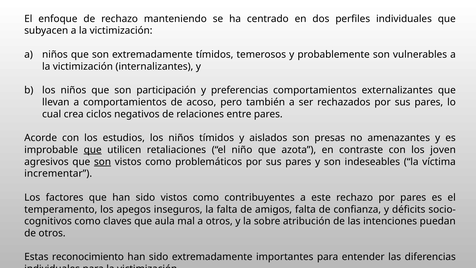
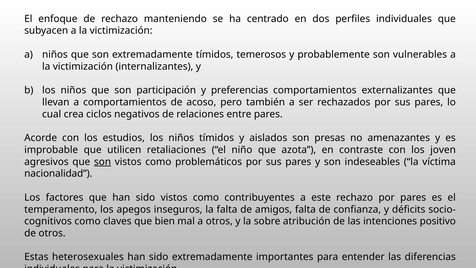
que at (93, 150) underline: present -> none
incrementar: incrementar -> nacionalidad
aula: aula -> bien
puedan: puedan -> positivo
reconocimiento: reconocimiento -> heterosexuales
